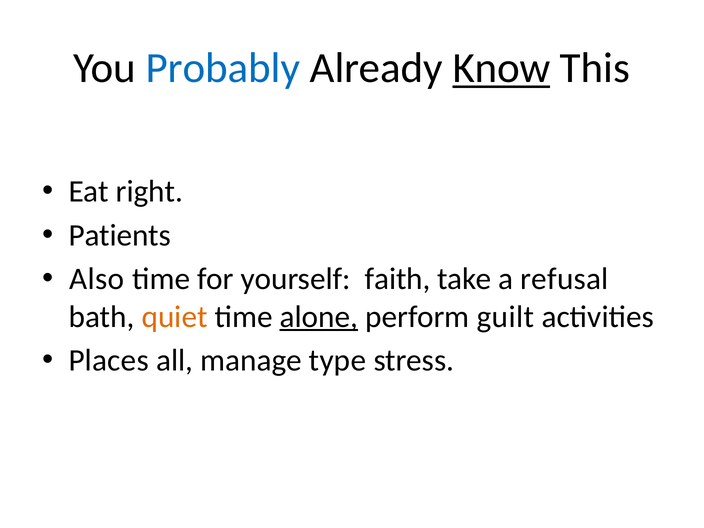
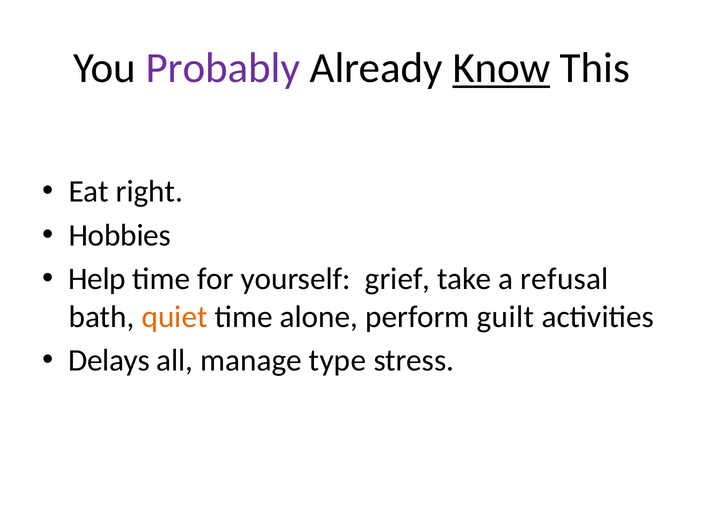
Probably colour: blue -> purple
Patients: Patients -> Hobbies
Also: Also -> Help
faith: faith -> grief
alone underline: present -> none
Places: Places -> Delays
